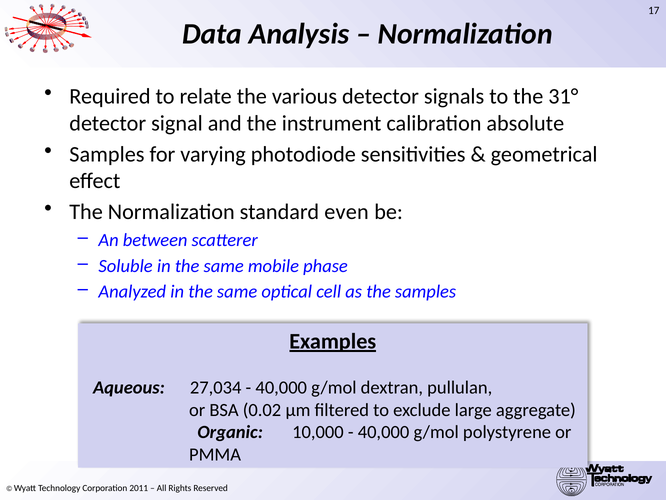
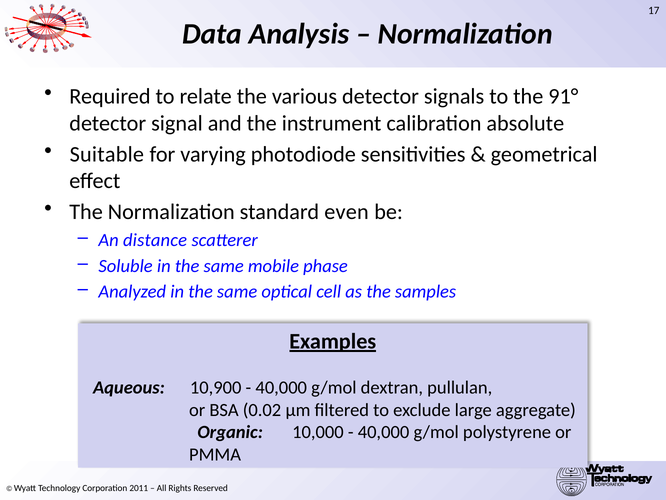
31°: 31° -> 91°
Samples at (107, 154): Samples -> Suitable
between: between -> distance
27,034: 27,034 -> 10,900
